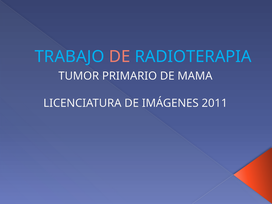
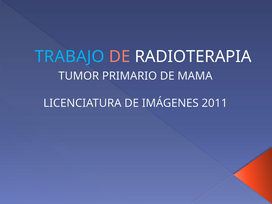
RADIOTERAPIA colour: light blue -> white
